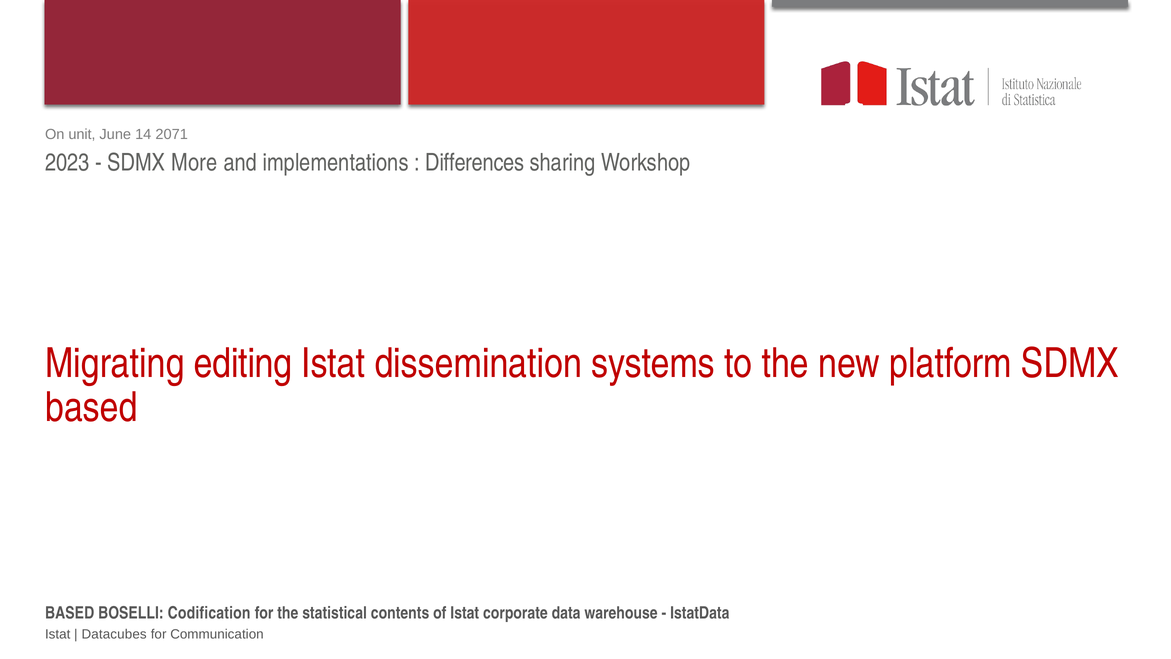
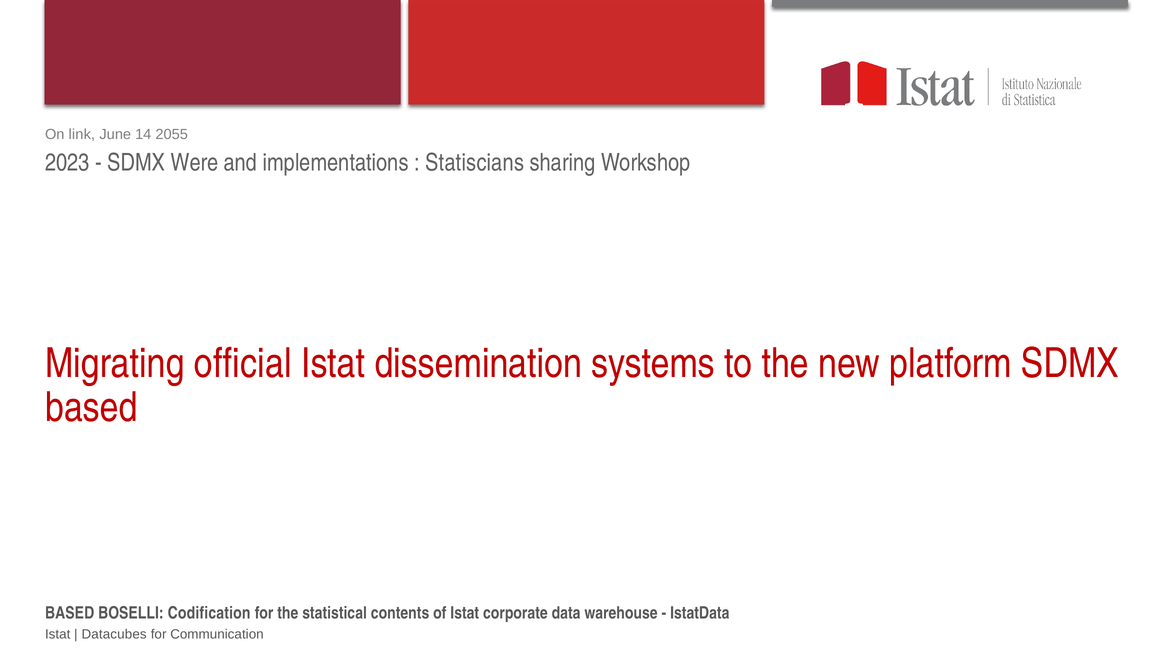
unit: unit -> link
2071: 2071 -> 2055
More: More -> Were
Differences: Differences -> Statiscians
editing: editing -> official
